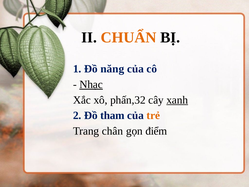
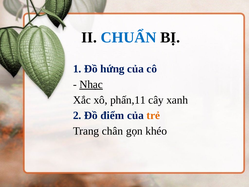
CHUẨN colour: orange -> blue
năng: năng -> hứng
phấn,32: phấn,32 -> phấn,11
xanh underline: present -> none
tham: tham -> điểm
điểm: điểm -> khéo
